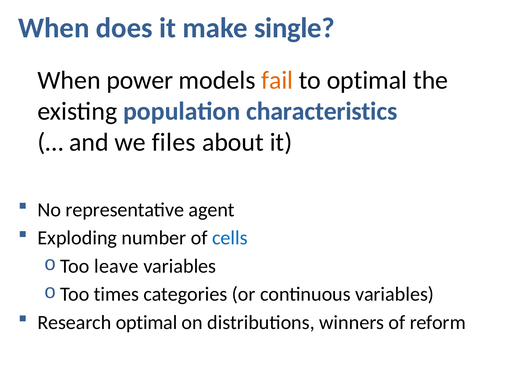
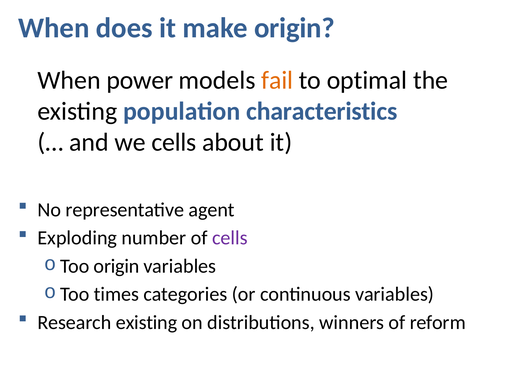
make single: single -> origin
we files: files -> cells
cells at (230, 238) colour: blue -> purple
Too leave: leave -> origin
Research optimal: optimal -> existing
